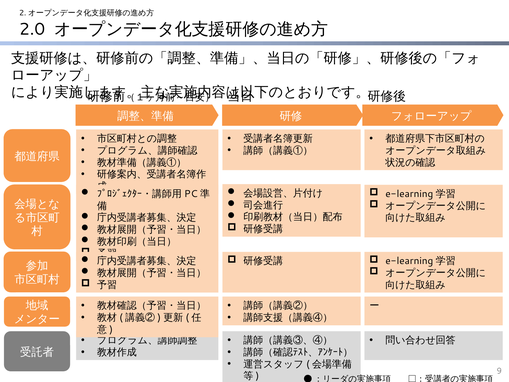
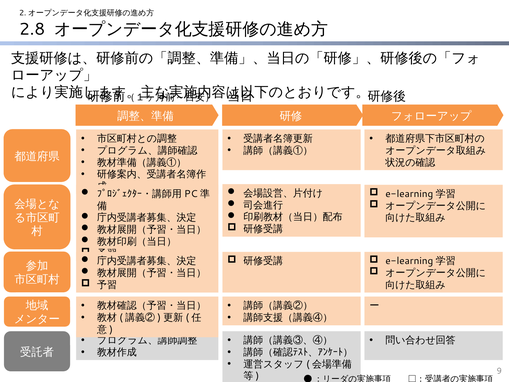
2.0: 2.0 -> 2.8
